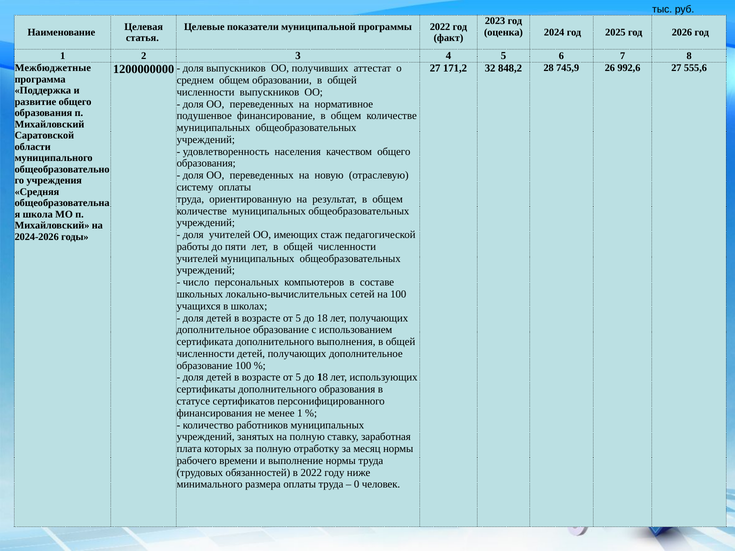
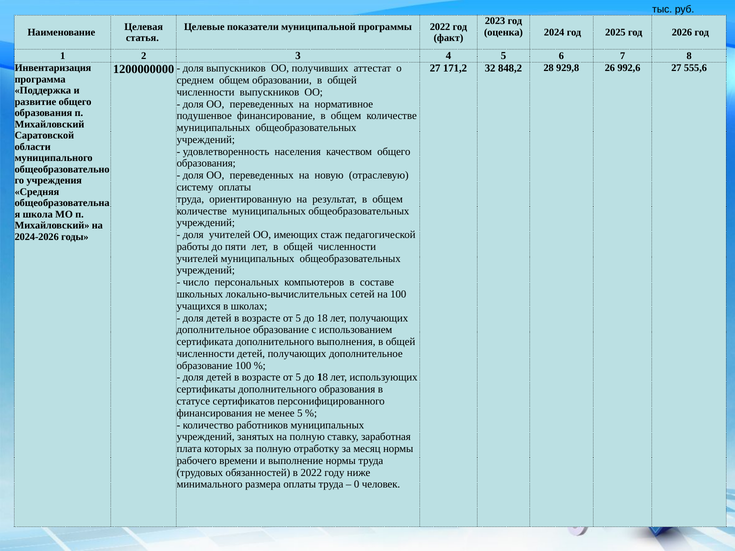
Межбюджетные: Межбюджетные -> Инвентаризация
745,9: 745,9 -> 929,8
менее 1: 1 -> 5
